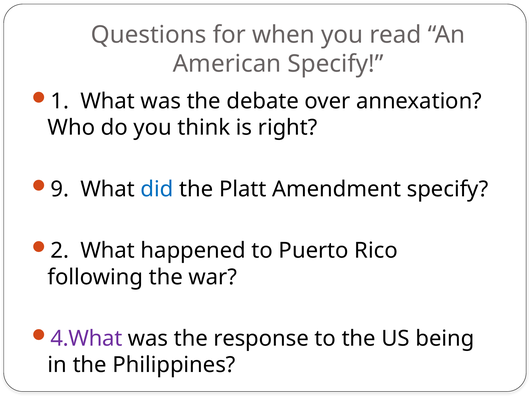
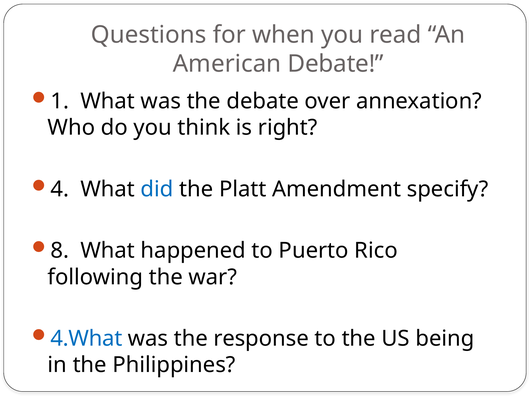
American Specify: Specify -> Debate
9: 9 -> 4
2: 2 -> 8
4.What colour: purple -> blue
